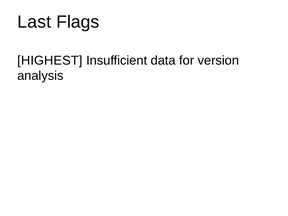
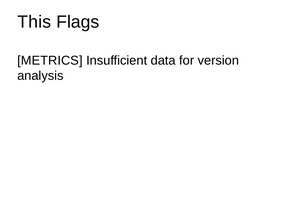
Last: Last -> This
HIGHEST: HIGHEST -> METRICS
